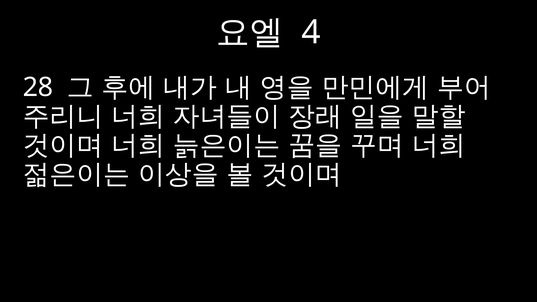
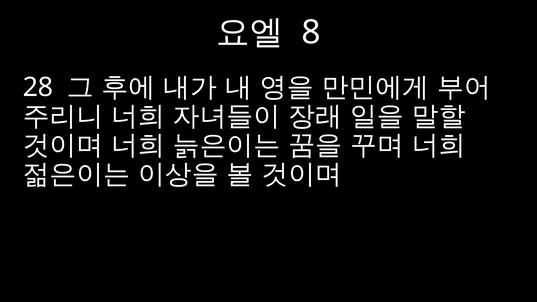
4: 4 -> 8
